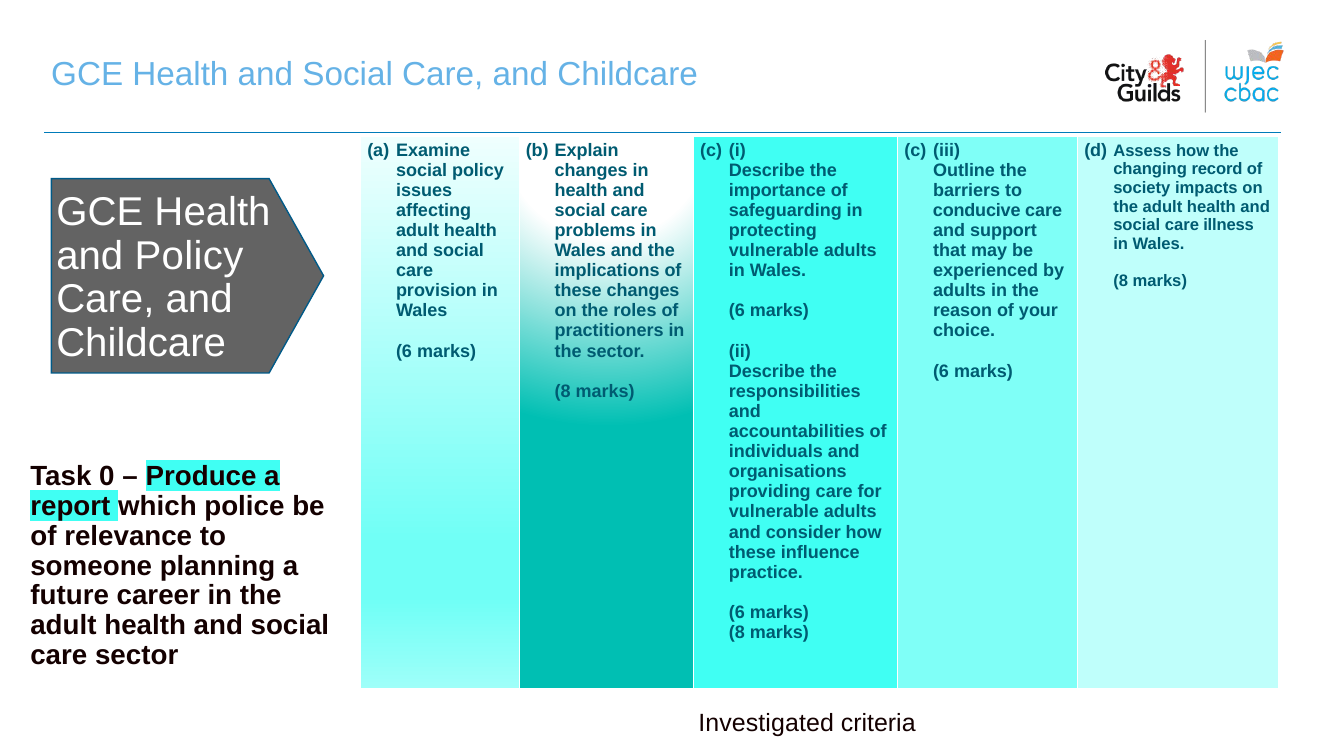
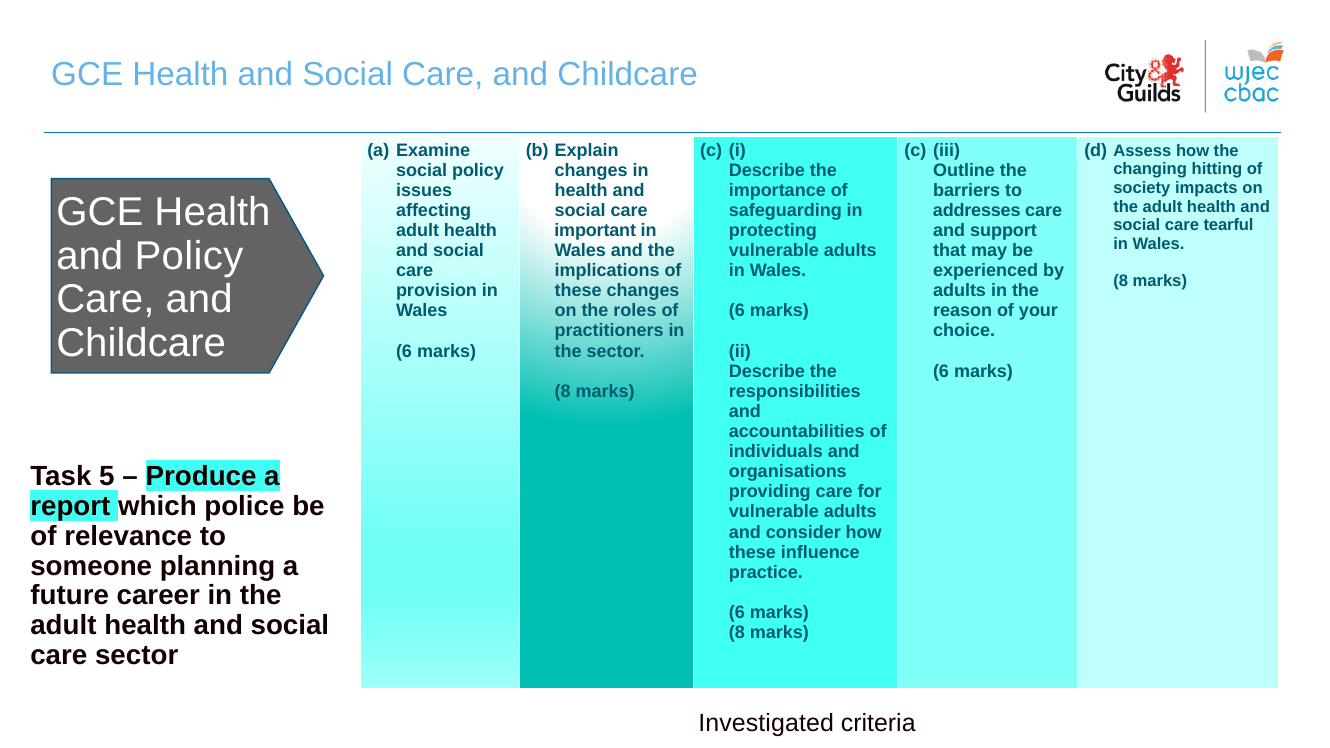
record: record -> hitting
conducive: conducive -> addresses
illness: illness -> tearful
problems: problems -> important
0: 0 -> 5
